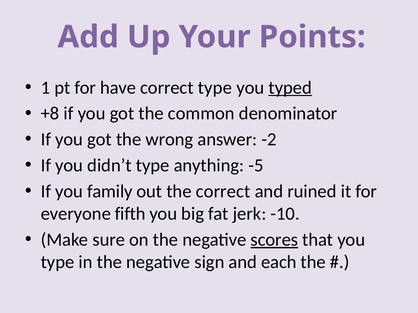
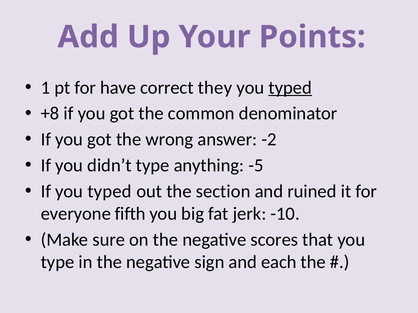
correct type: type -> they
If you family: family -> typed
the correct: correct -> section
scores underline: present -> none
